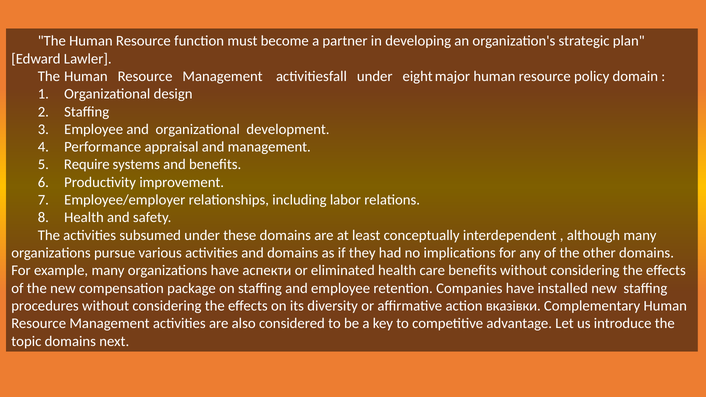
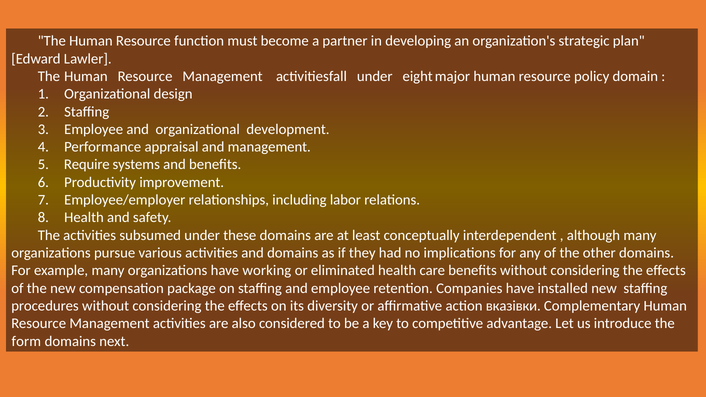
аспекти: аспекти -> working
topic: topic -> form
